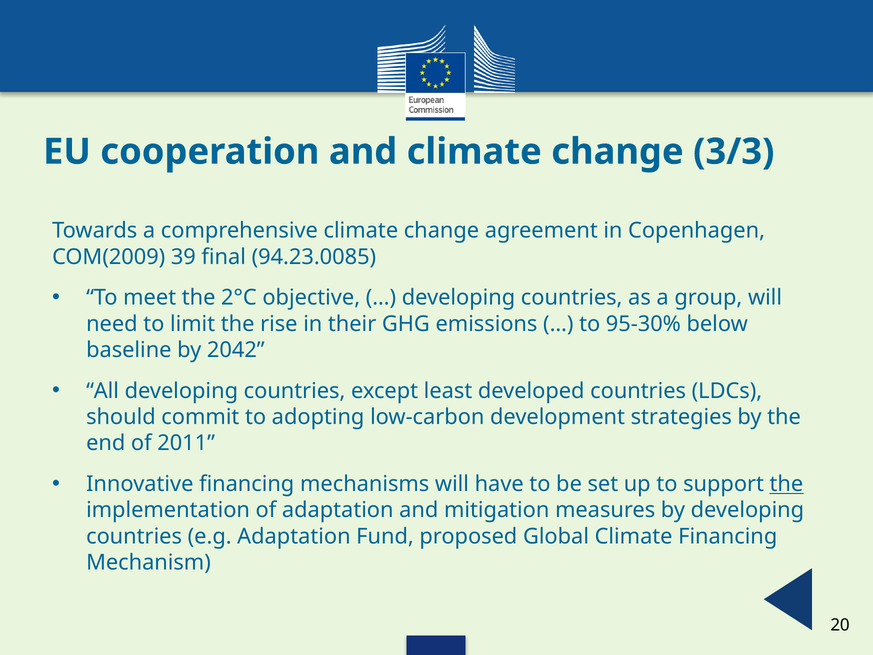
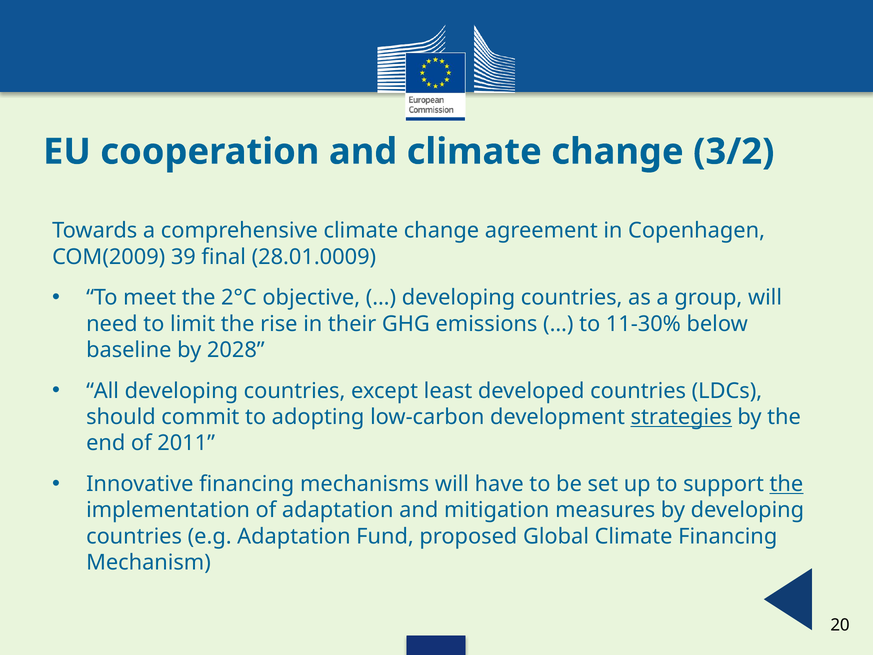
3/3: 3/3 -> 3/2
94.23.0085: 94.23.0085 -> 28.01.0009
95-30%: 95-30% -> 11-30%
2042: 2042 -> 2028
strategies underline: none -> present
